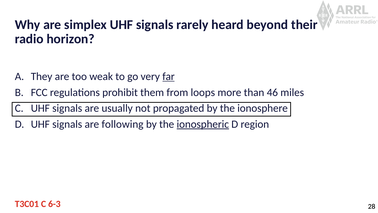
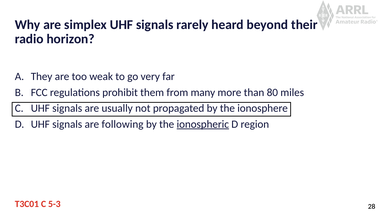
far underline: present -> none
loops: loops -> many
46: 46 -> 80
6-3: 6-3 -> 5-3
